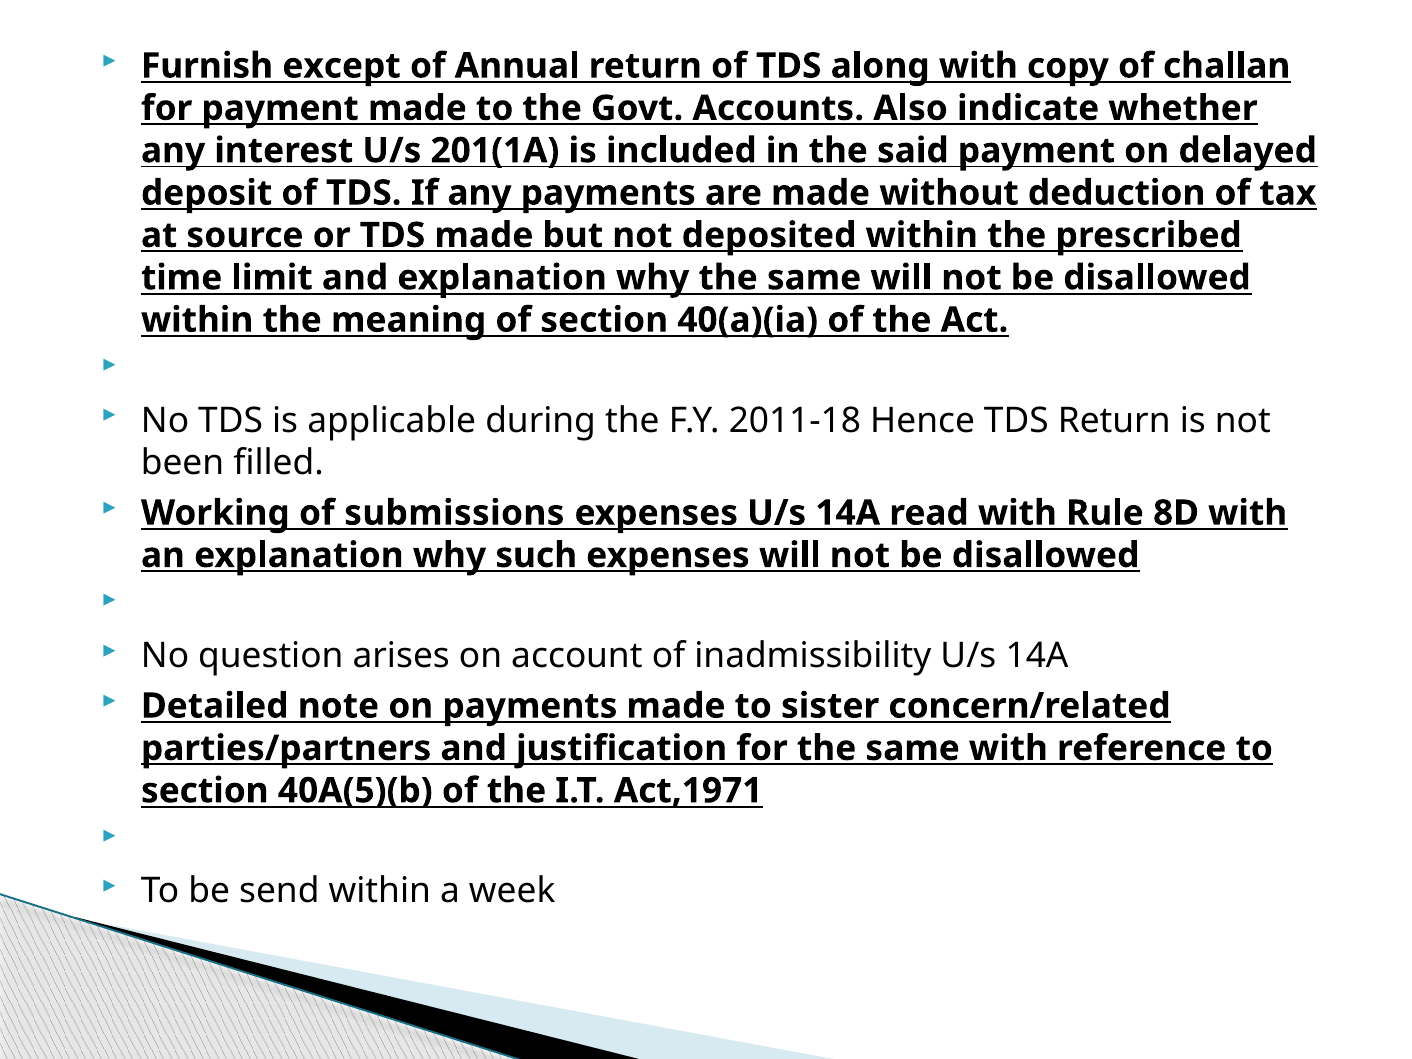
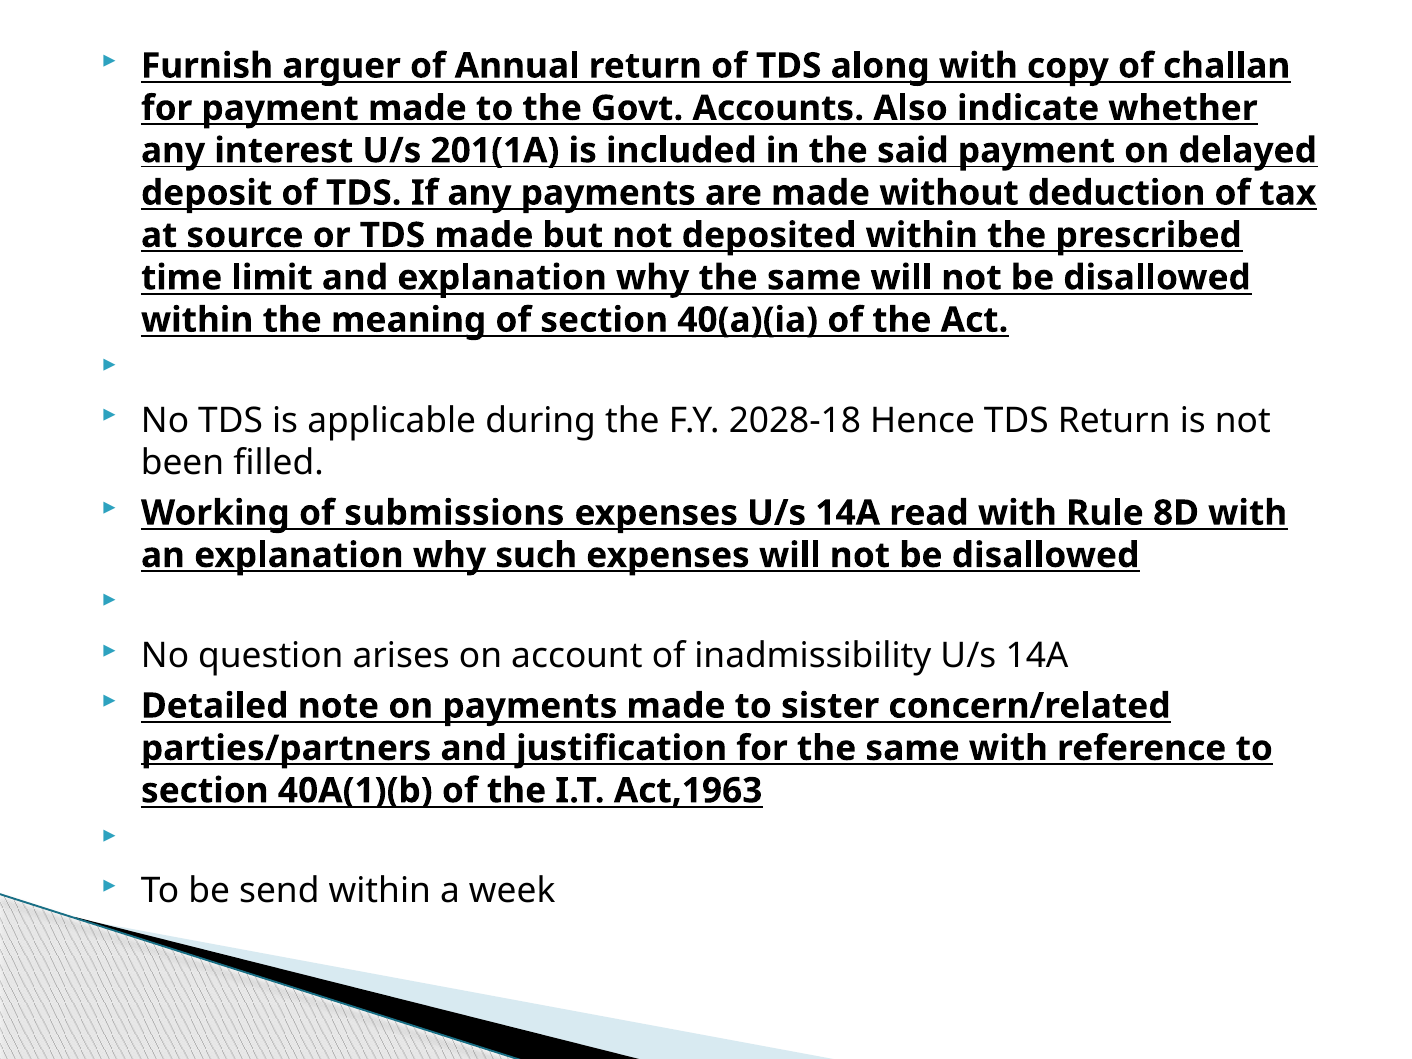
except: except -> arguer
2011-18: 2011-18 -> 2028-18
40A(5)(b: 40A(5)(b -> 40A(1)(b
Act,1971: Act,1971 -> Act,1963
